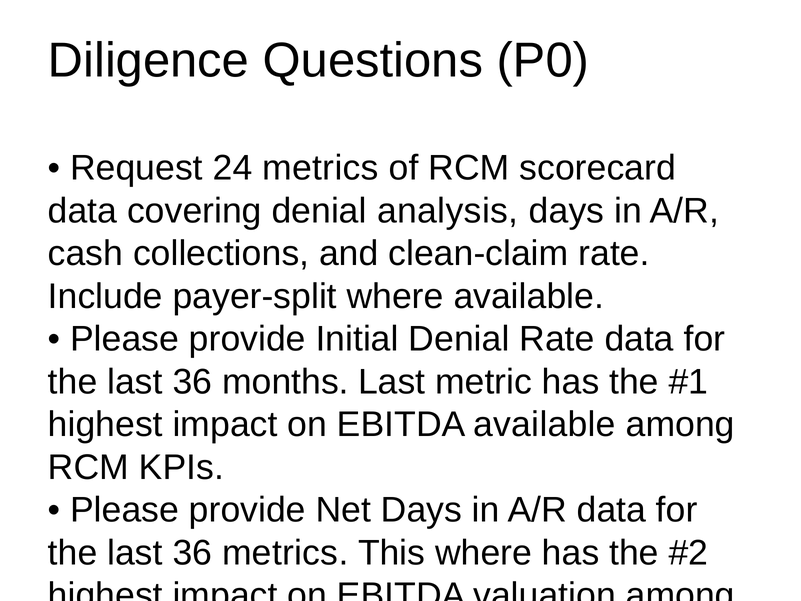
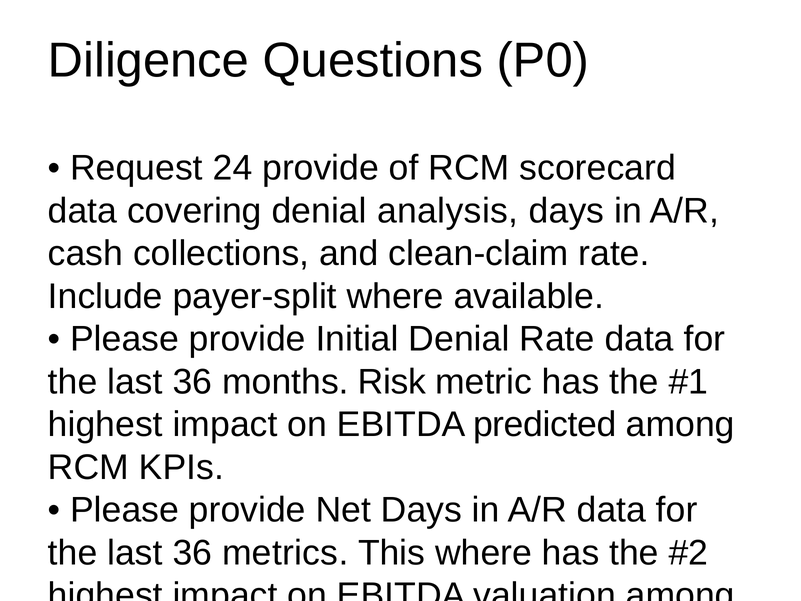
24 metrics: metrics -> provide
months Last: Last -> Risk
EBITDA available: available -> predicted
